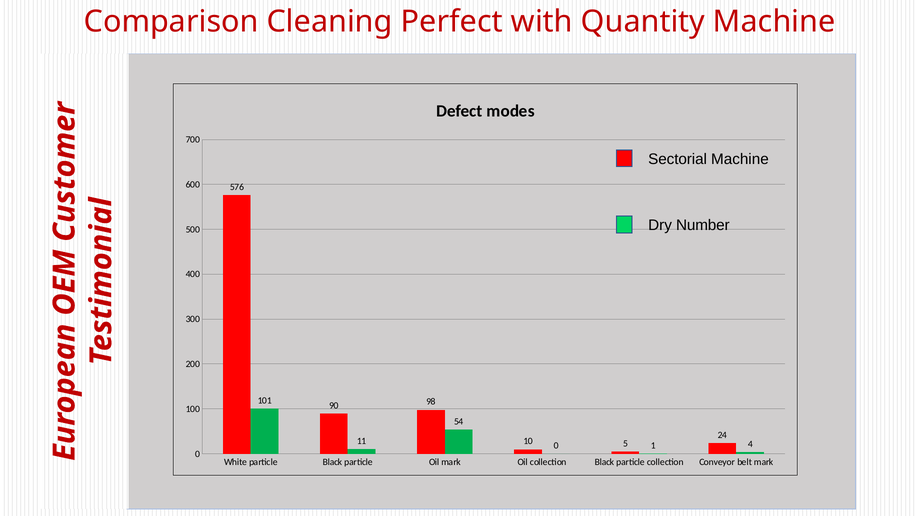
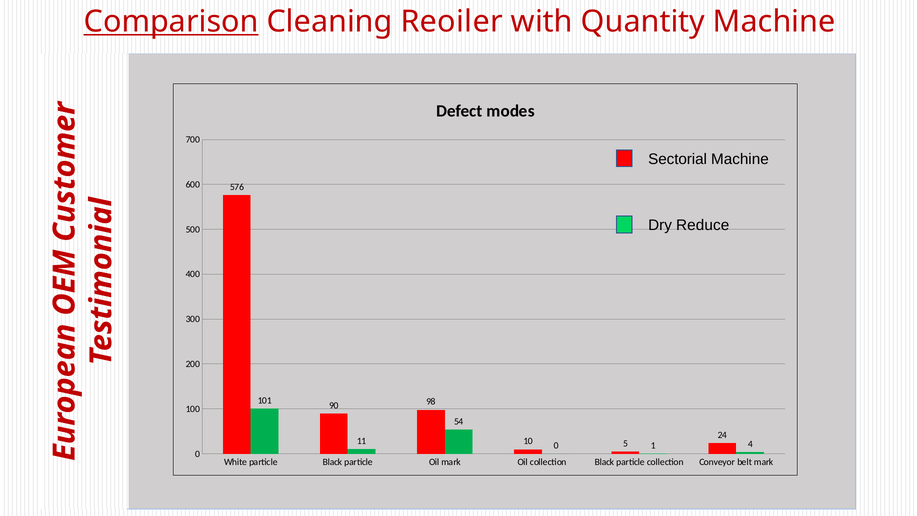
Comparison underline: none -> present
Perfect: Perfect -> Reoiler
Number: Number -> Reduce
